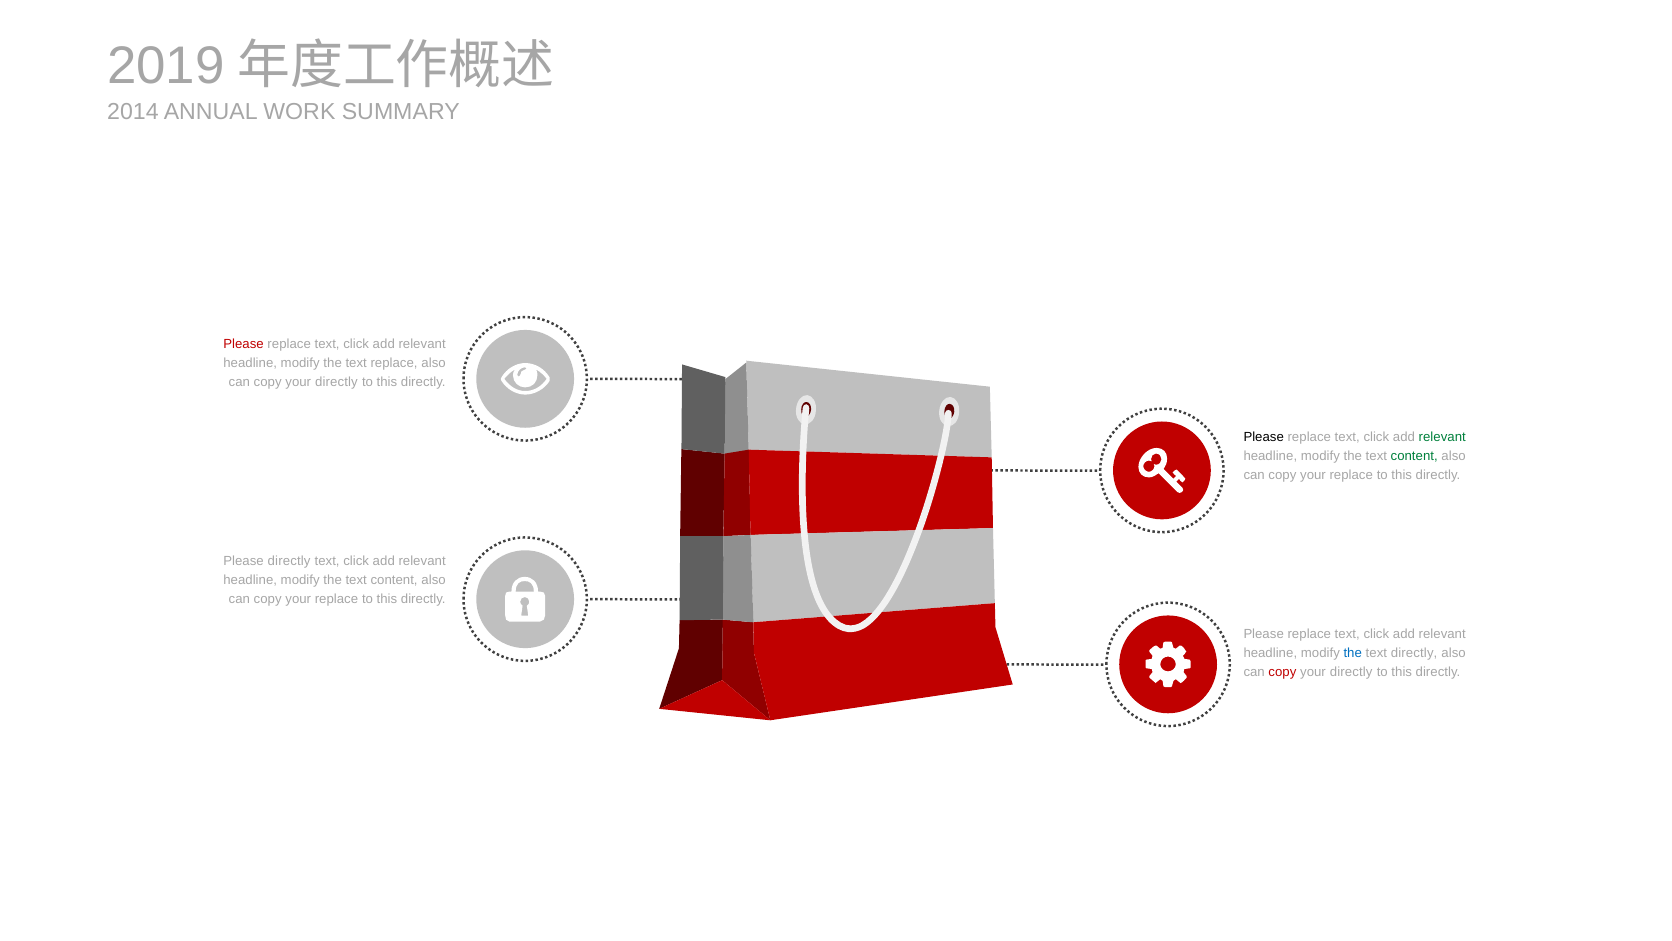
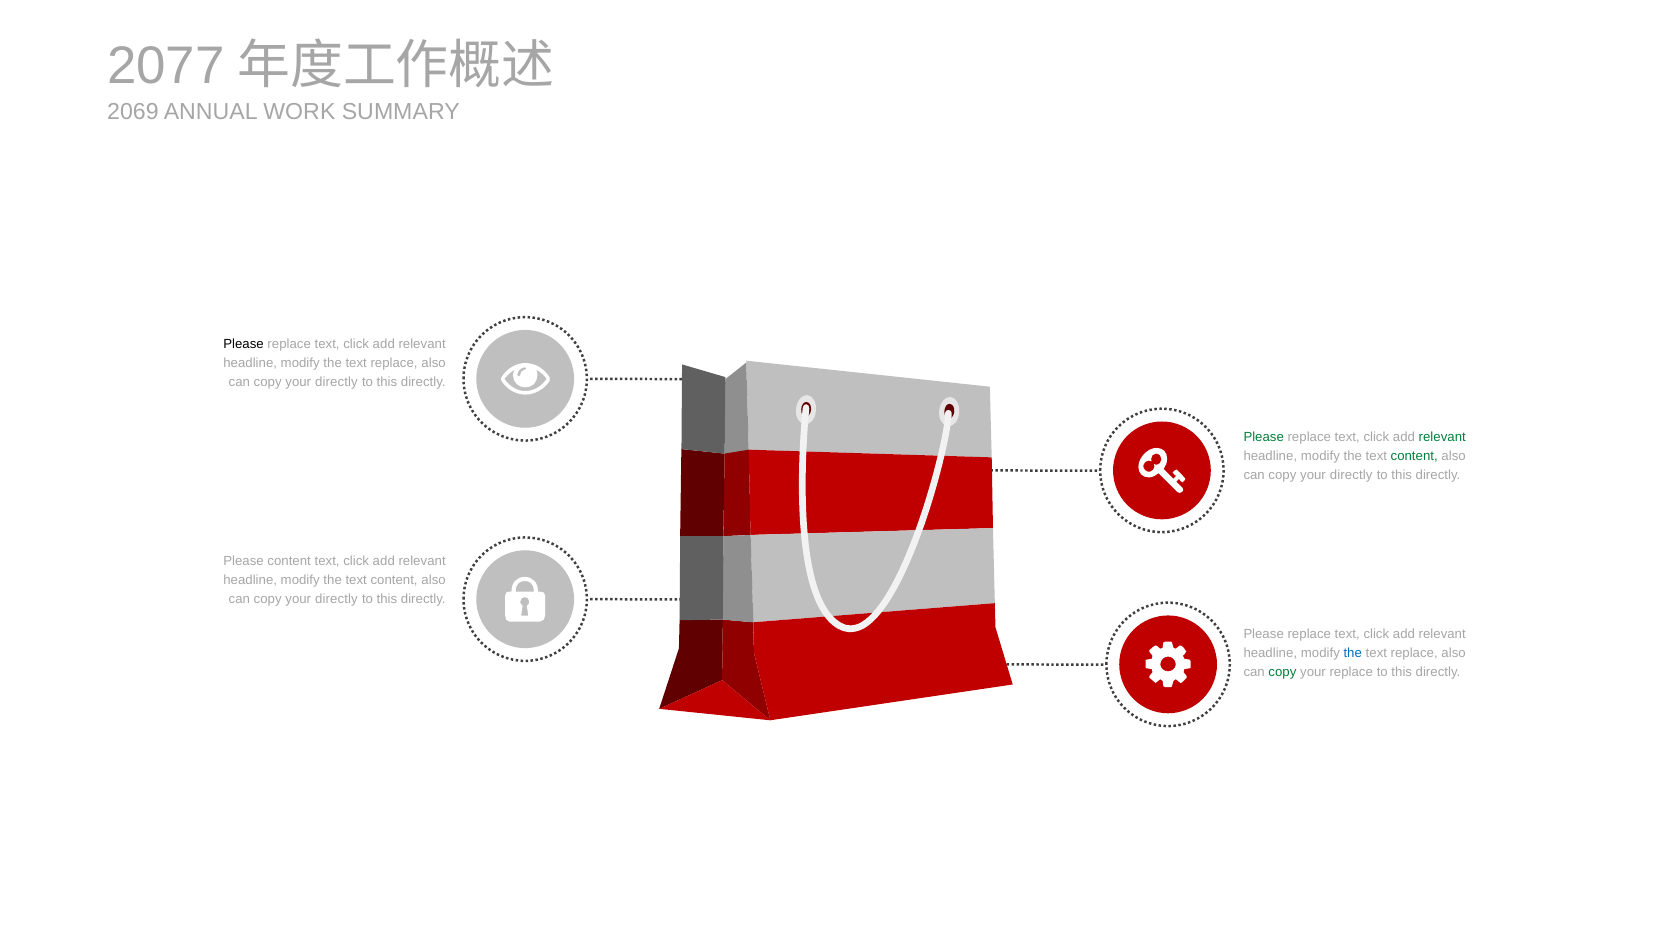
2019: 2019 -> 2077
2014: 2014 -> 2069
Please at (244, 344) colour: red -> black
Please at (1264, 437) colour: black -> green
replace at (1351, 475): replace -> directly
Please directly: directly -> content
replace at (336, 599): replace -> directly
directly at (1414, 652): directly -> replace
copy at (1282, 671) colour: red -> green
directly at (1351, 671): directly -> replace
